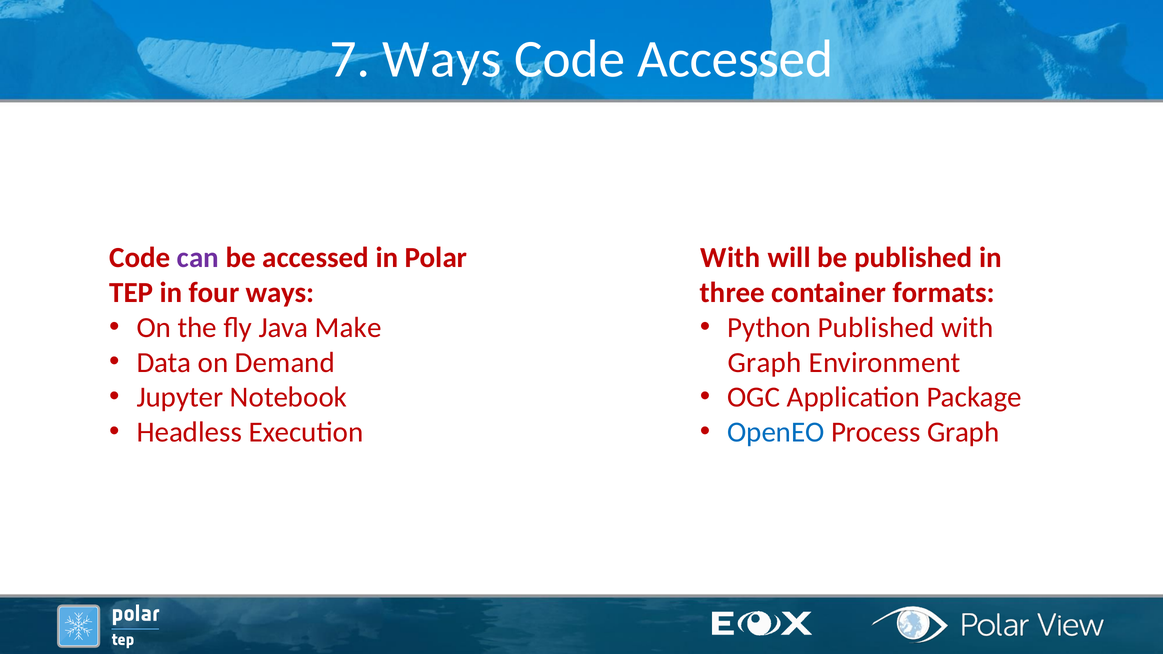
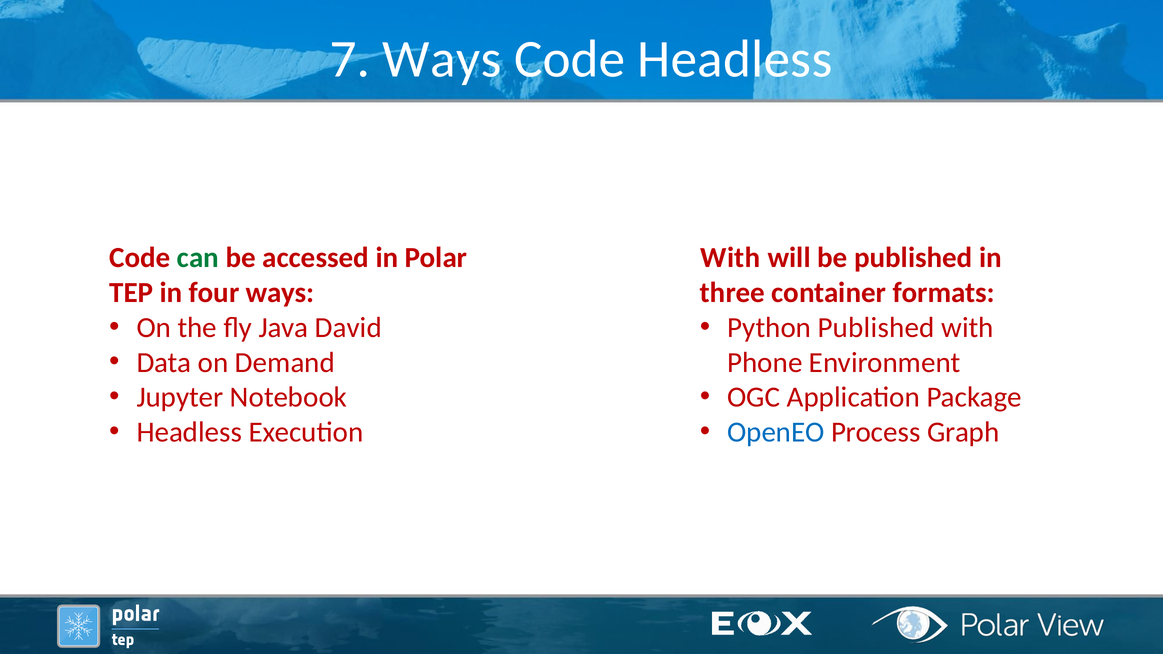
Code Accessed: Accessed -> Headless
can colour: purple -> green
Make: Make -> David
Graph at (765, 363): Graph -> Phone
